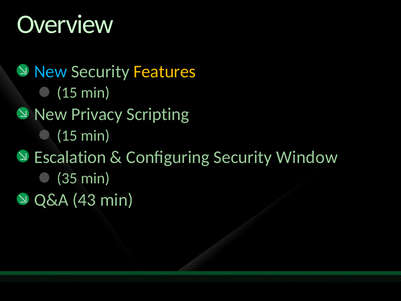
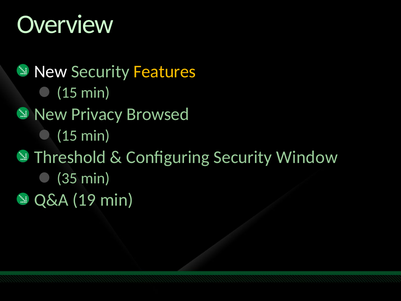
New at (51, 71) colour: light blue -> white
Scripting: Scripting -> Browsed
Escalation: Escalation -> Threshold
43: 43 -> 19
